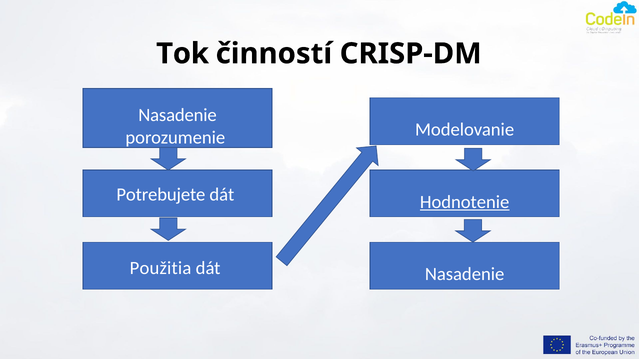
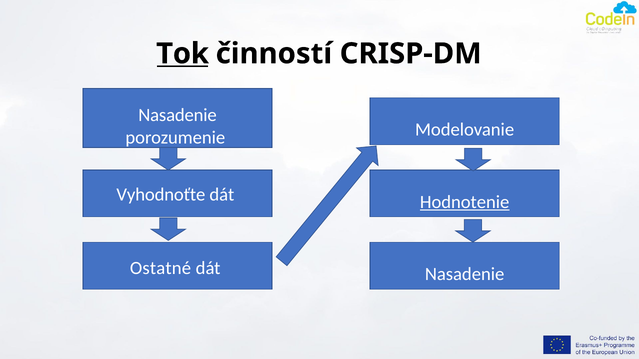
Tok underline: none -> present
Potrebujete: Potrebujete -> Vyhodnoťte
Použitia: Použitia -> Ostatné
